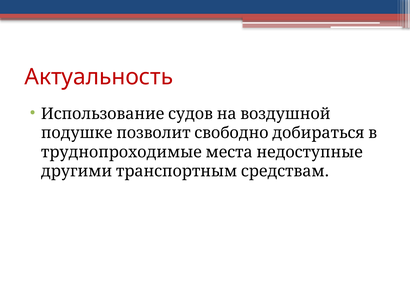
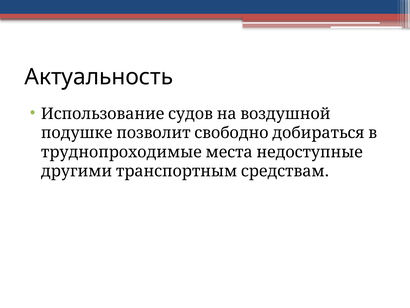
Актуальность colour: red -> black
